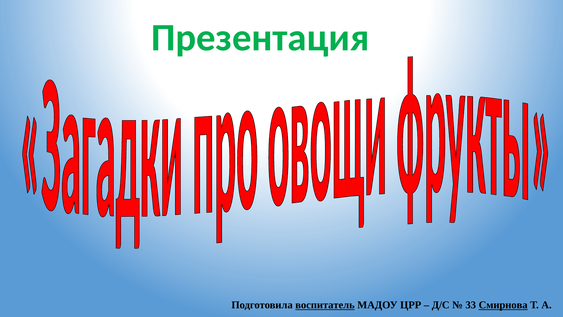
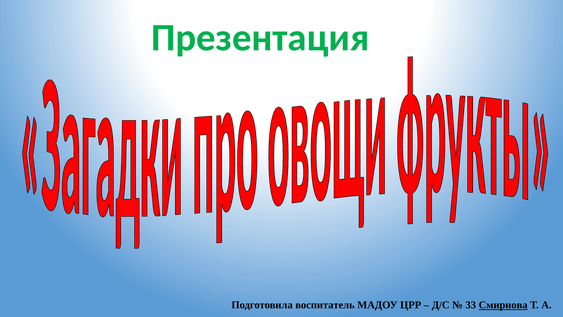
воспитатель underline: present -> none
